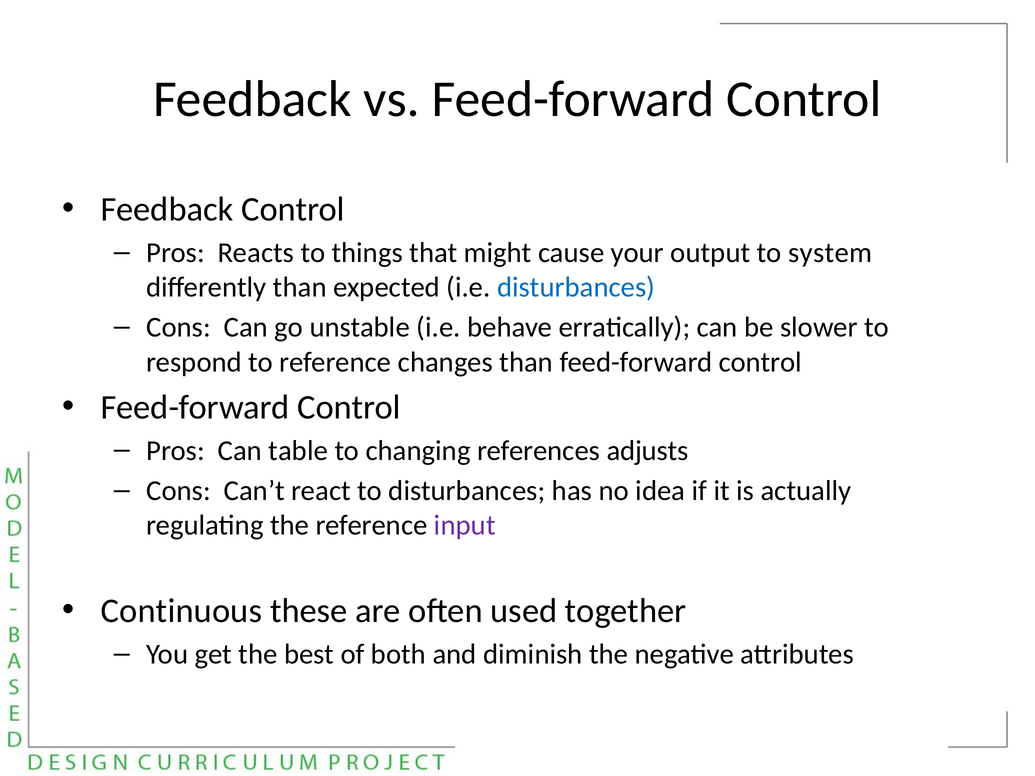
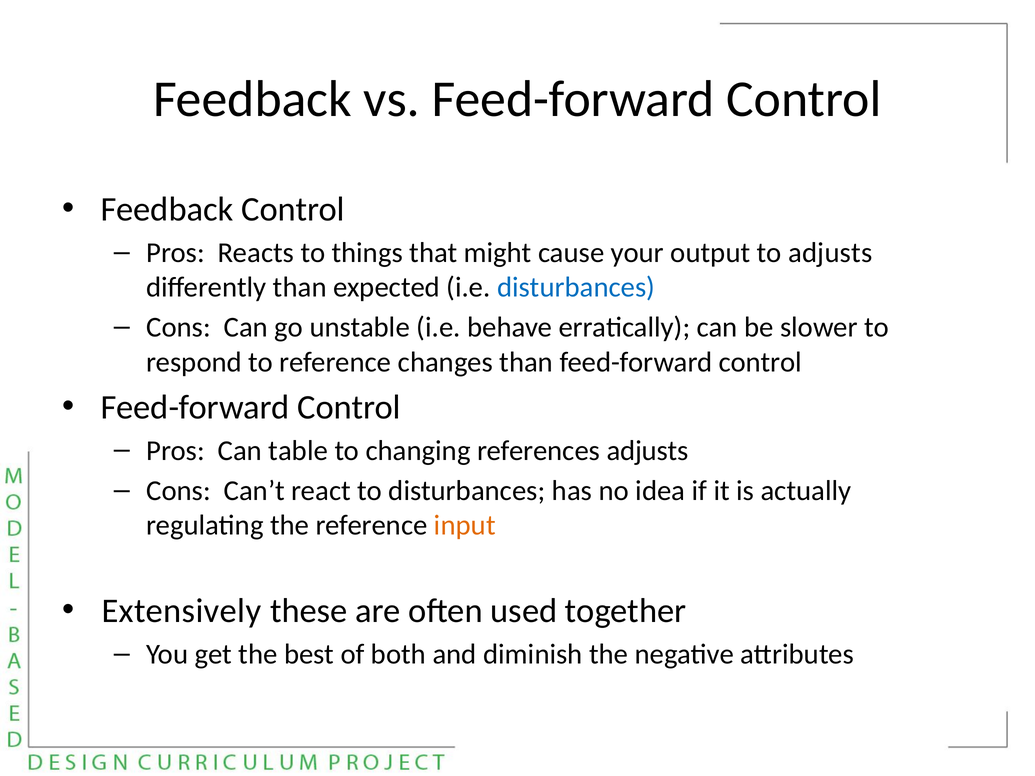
to system: system -> adjusts
input colour: purple -> orange
Continuous: Continuous -> Extensively
